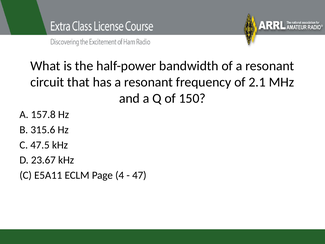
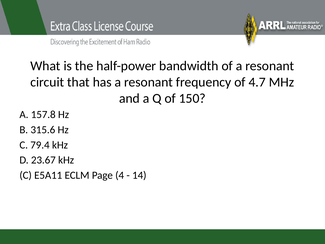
2.1: 2.1 -> 4.7
47.5: 47.5 -> 79.4
47: 47 -> 14
